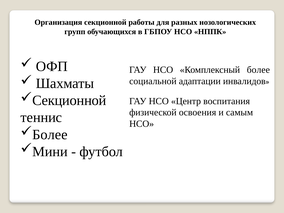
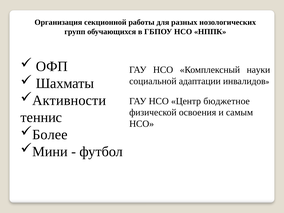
Комплексный более: более -> науки
Секционной at (69, 100): Секционной -> Активности
воспитания: воспитания -> бюджетное
